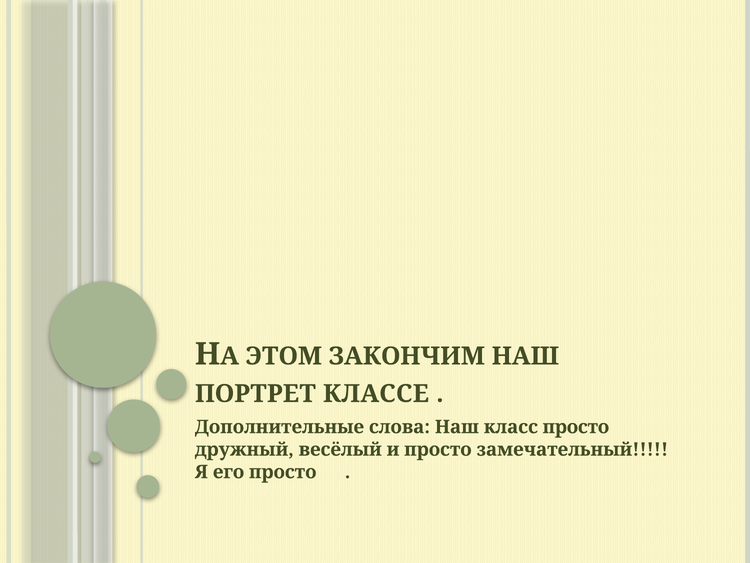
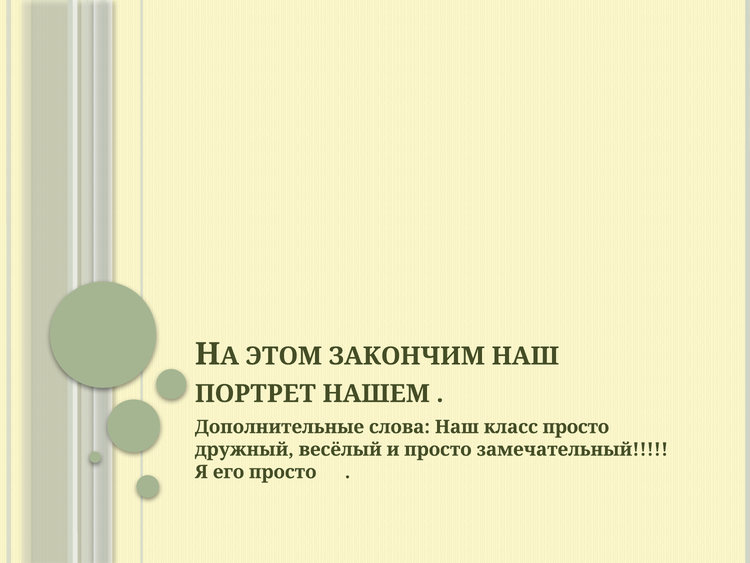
КЛАССЕ: КЛАССЕ -> НАШЕМ
